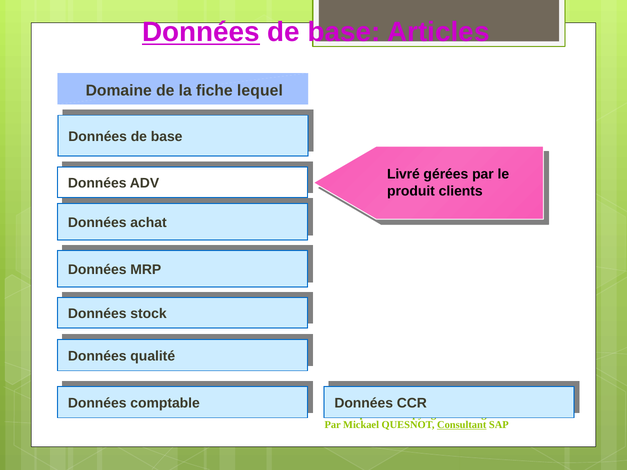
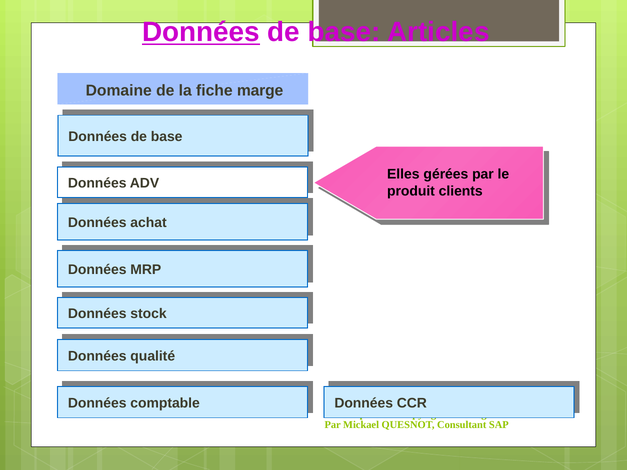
lequel: lequel -> marge
Livré: Livré -> Elles
Consultant underline: present -> none
